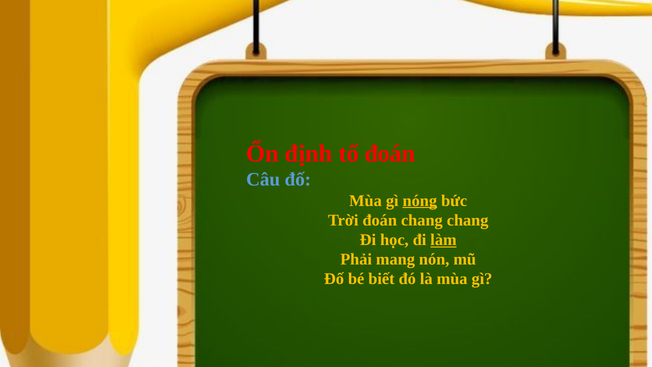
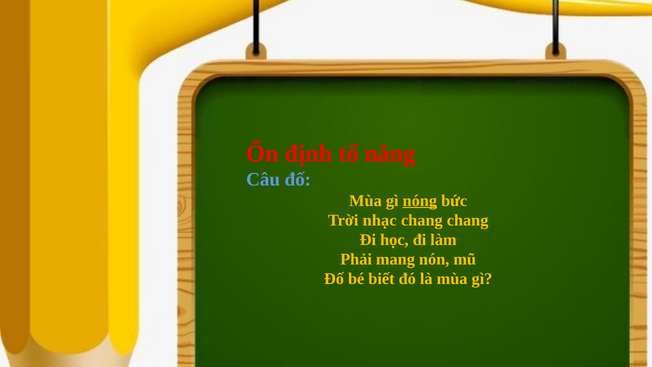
tổ đoán: đoán -> nắng
Trời đoán: đoán -> nhạc
làm underline: present -> none
